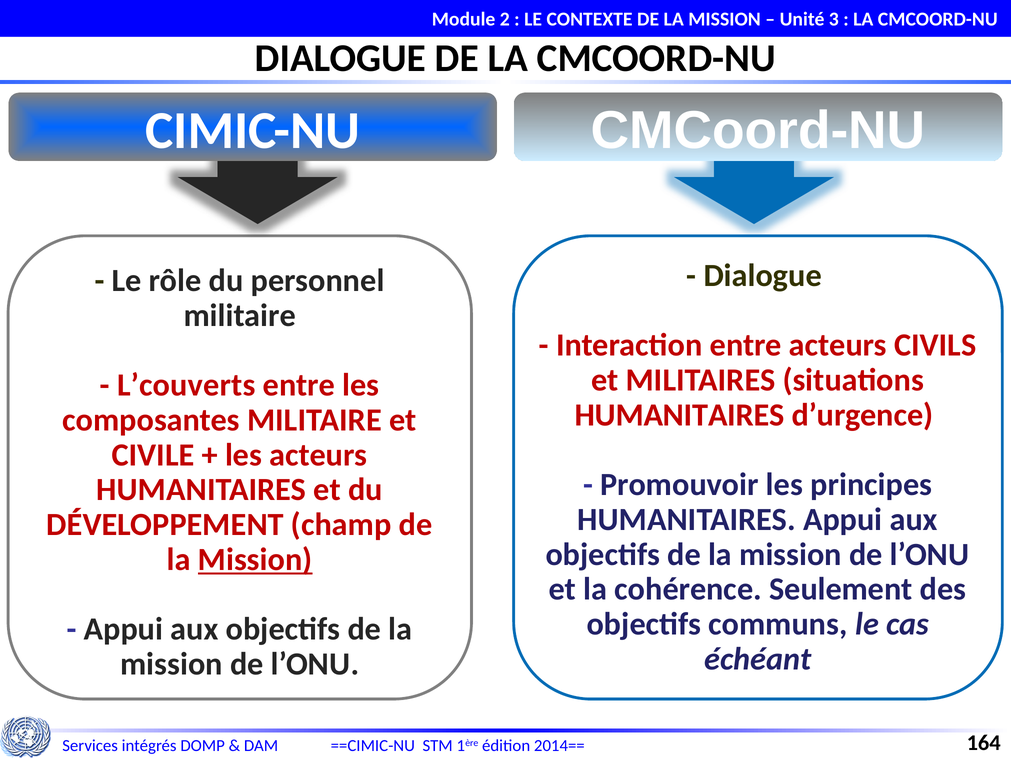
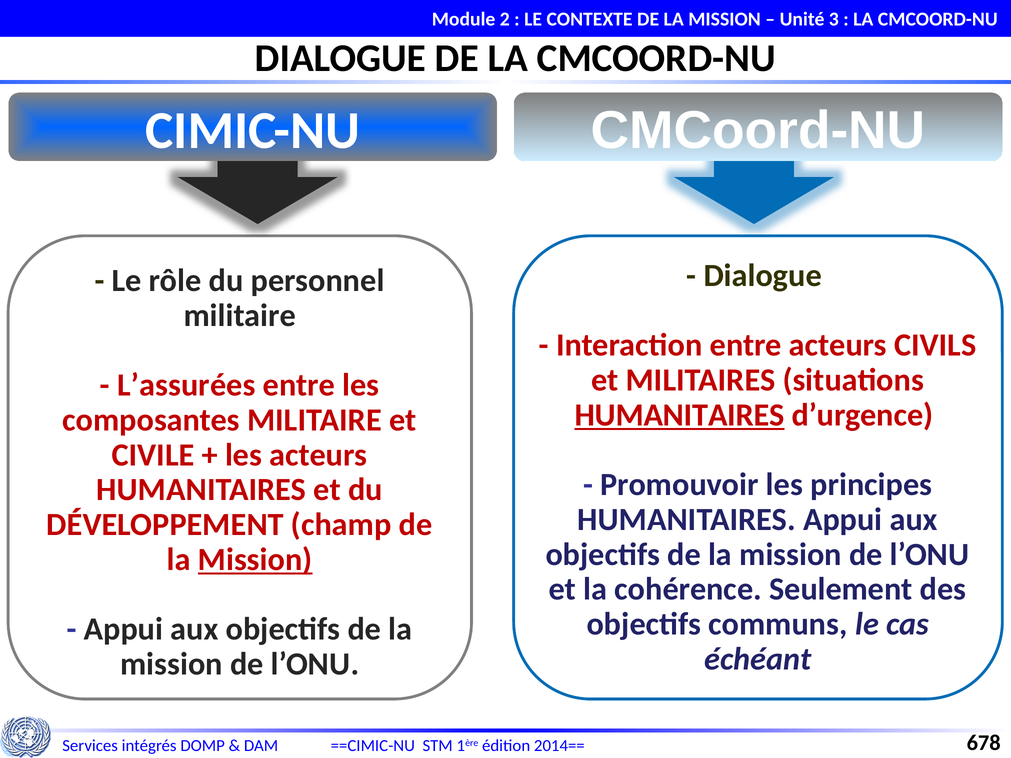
L’couverts: L’couverts -> L’assurées
HUMANITAIRES at (680, 415) underline: none -> present
164: 164 -> 678
